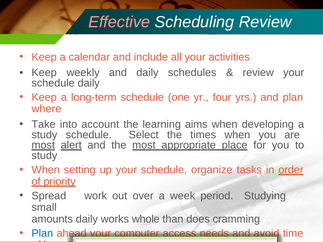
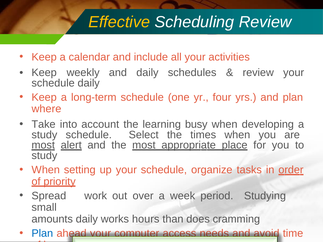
Effective colour: pink -> yellow
aims: aims -> busy
whole: whole -> hours
